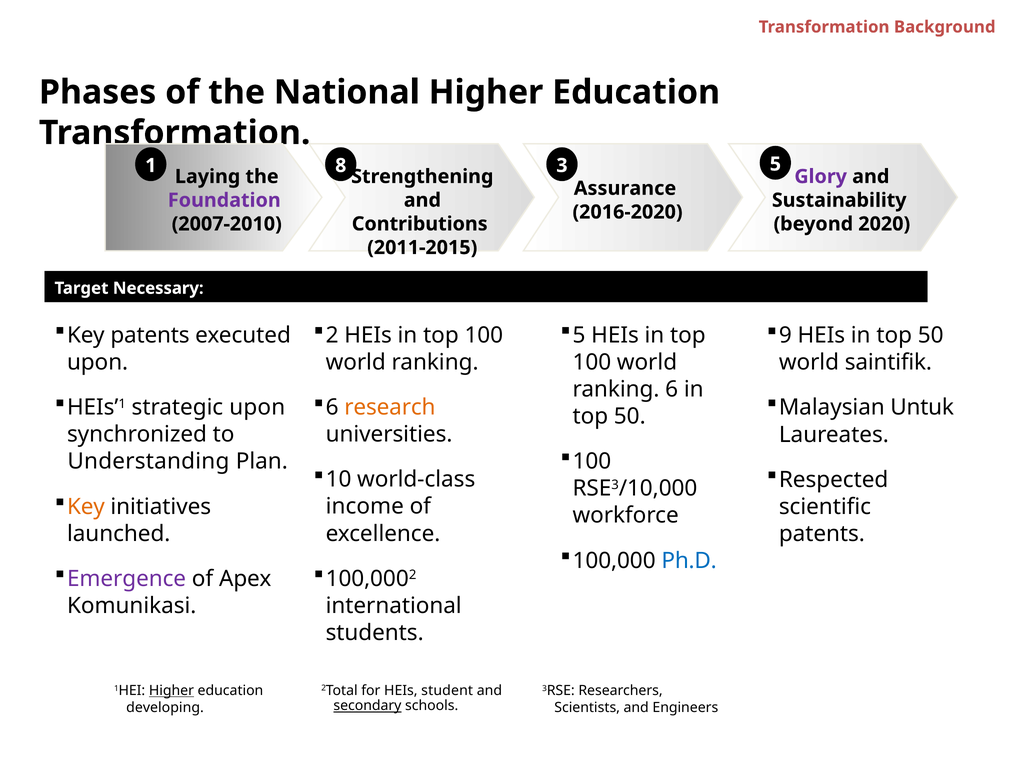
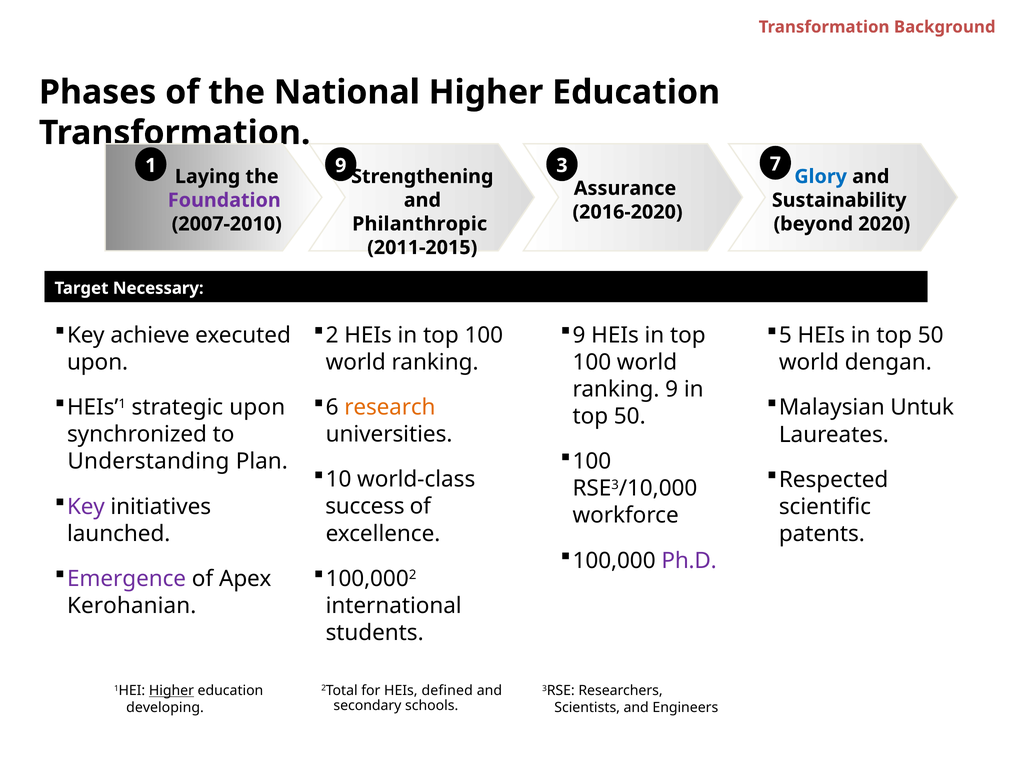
1 8: 8 -> 9
3 5: 5 -> 7
Glory colour: purple -> blue
Contributions: Contributions -> Philanthropic
Key patents: patents -> achieve
5 at (579, 335): 5 -> 9
9: 9 -> 5
saintifik: saintifik -> dengan
ranking 6: 6 -> 9
Key at (86, 507) colour: orange -> purple
income: income -> success
Ph.D colour: blue -> purple
Komunikasi: Komunikasi -> Kerohanian
student: student -> defined
secondary underline: present -> none
